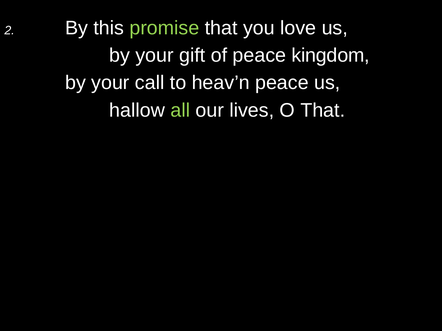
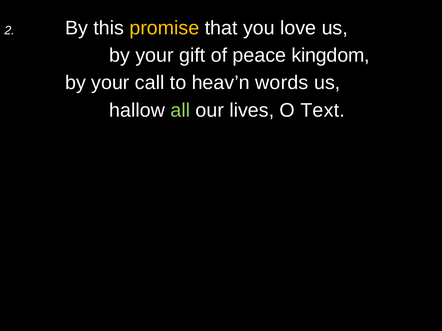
promise colour: light green -> yellow
heav’n peace: peace -> words
O That: That -> Text
